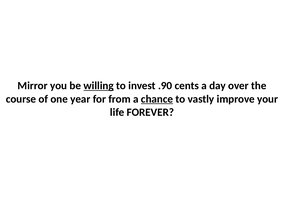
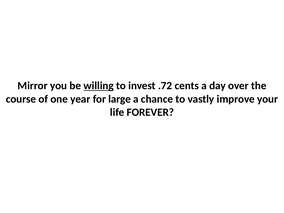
.90: .90 -> .72
from: from -> large
chance underline: present -> none
